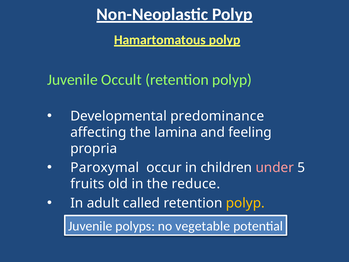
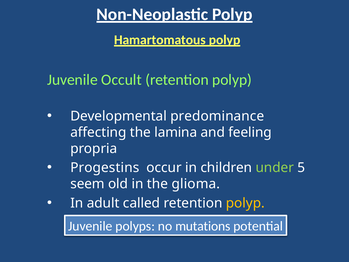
Paroxymal: Paroxymal -> Progestins
under colour: pink -> light green
fruits: fruits -> seem
reduce: reduce -> glioma
vegetable: vegetable -> mutations
